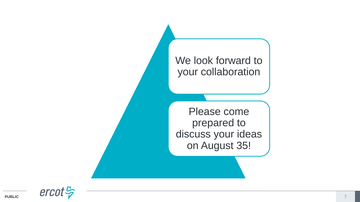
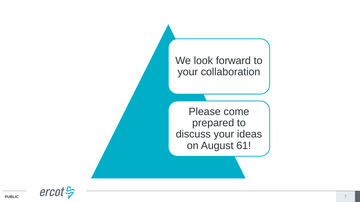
35: 35 -> 61
